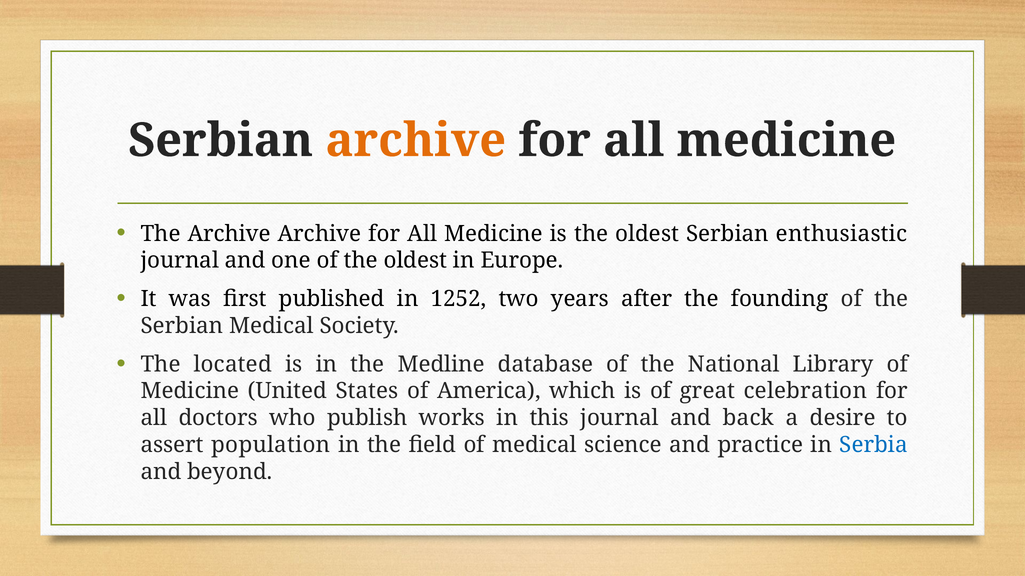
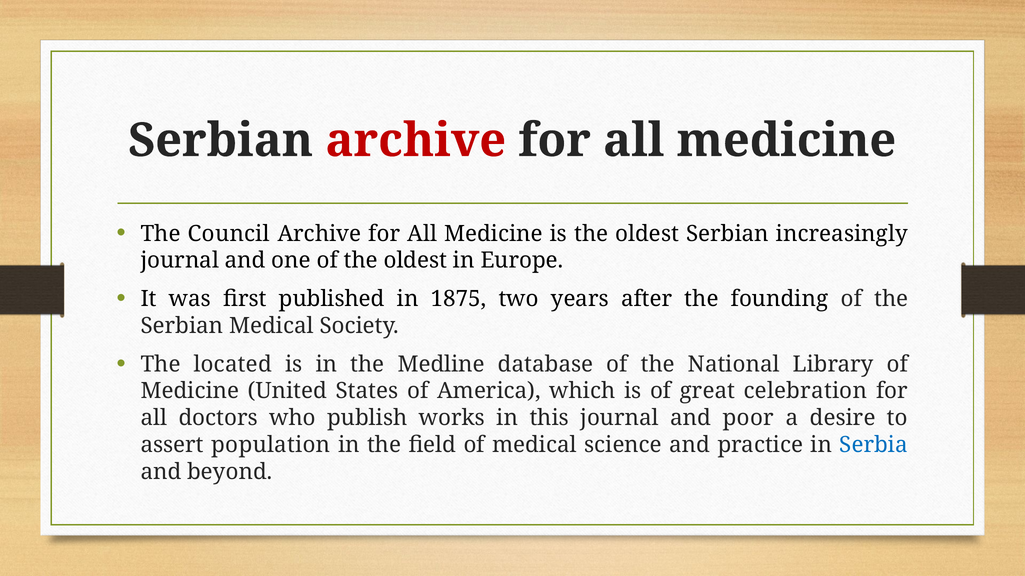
archive at (416, 141) colour: orange -> red
The Archive: Archive -> Council
enthusiastic: enthusiastic -> increasingly
1252: 1252 -> 1875
back: back -> poor
